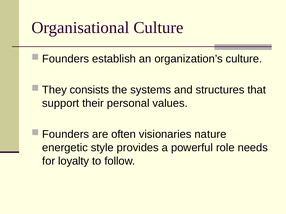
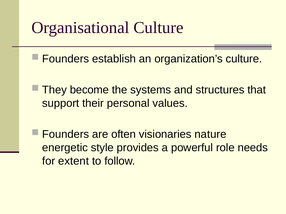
consists: consists -> become
loyalty: loyalty -> extent
